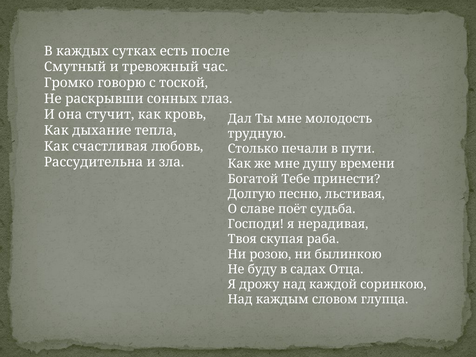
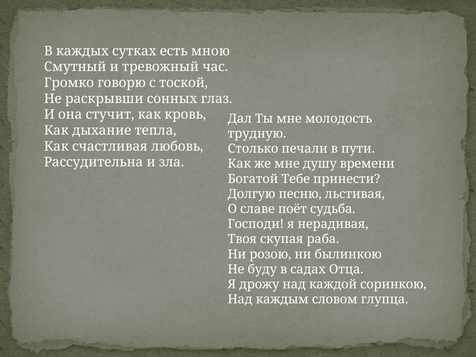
после: после -> мною
